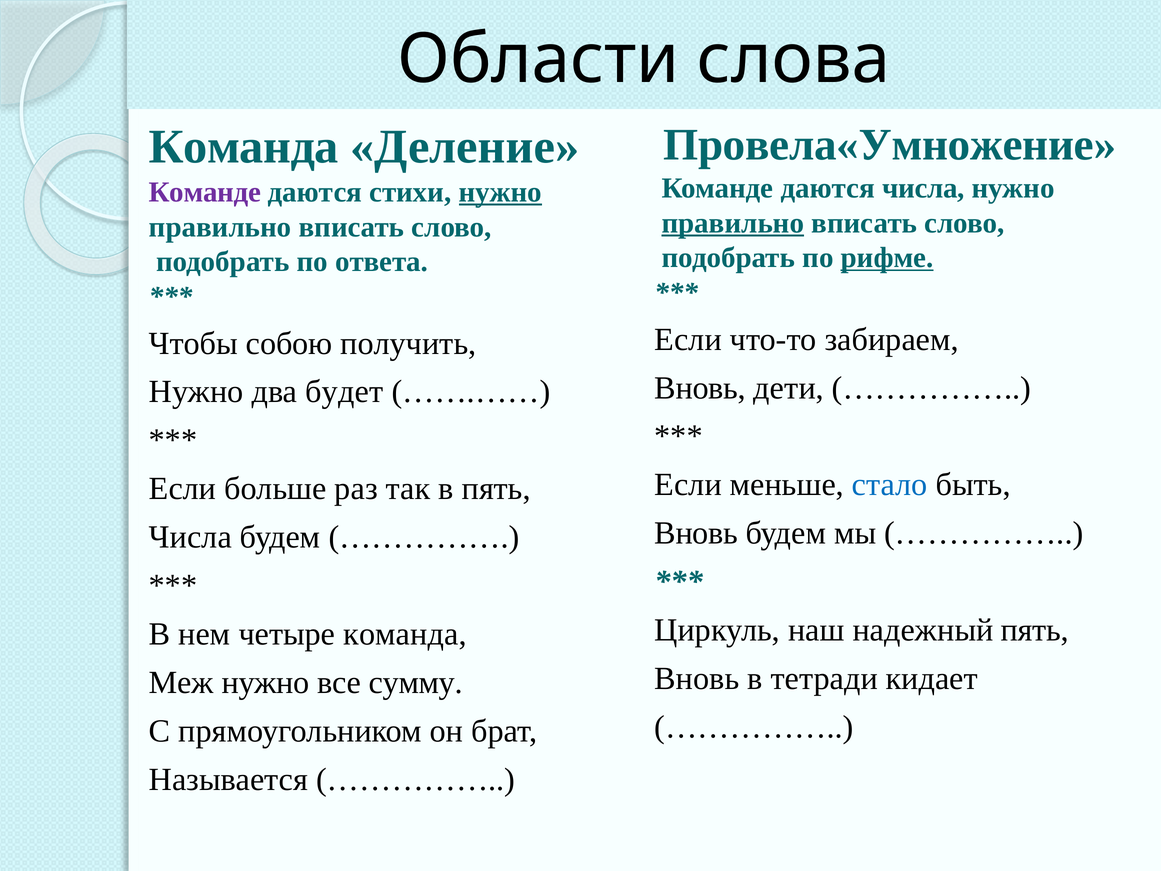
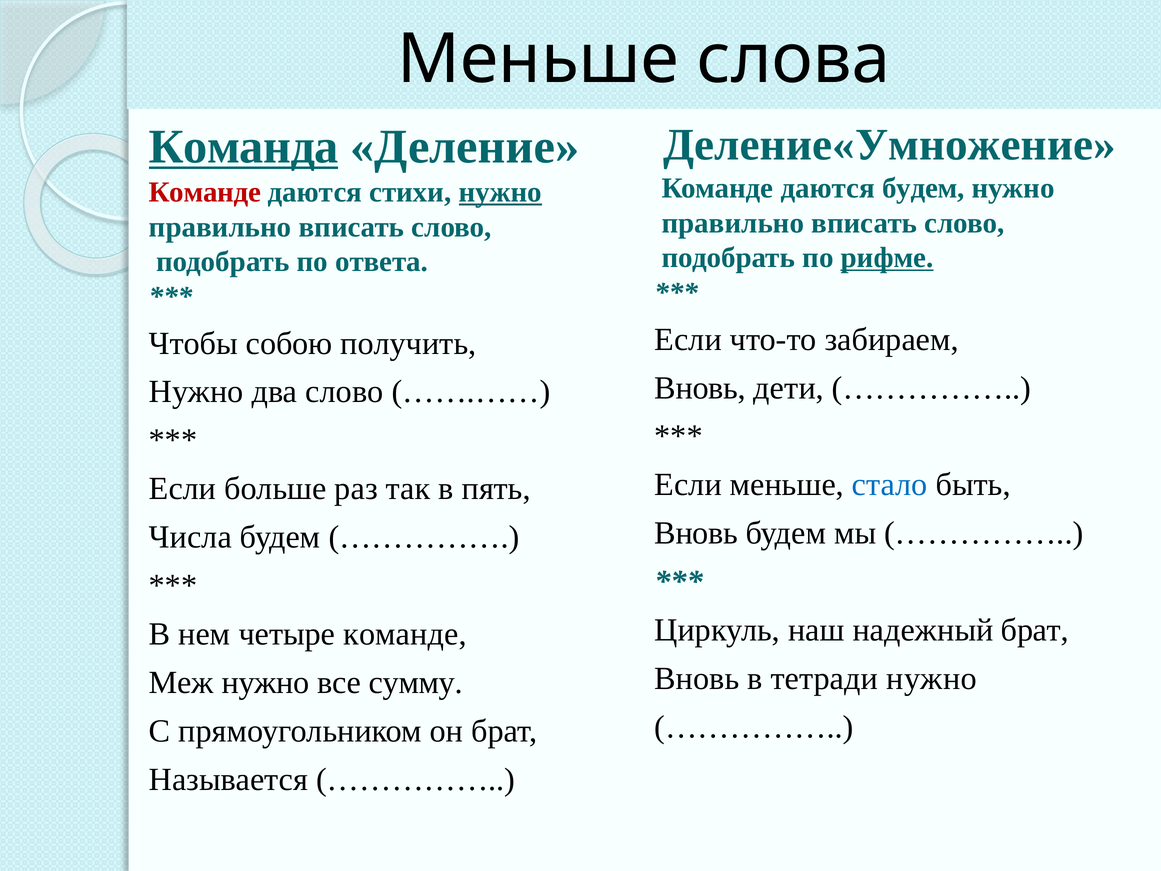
Области at (538, 59): Области -> Меньше
Провела«Умножение: Провела«Умножение -> Деление«Умножение
Команда at (244, 147) underline: none -> present
даются числа: числа -> будем
Команде at (205, 192) colour: purple -> red
правильно at (733, 223) underline: present -> none
два будет: будет -> слово
надежный пять: пять -> брат
четыре команда: команда -> команде
тетради кидает: кидает -> нужно
